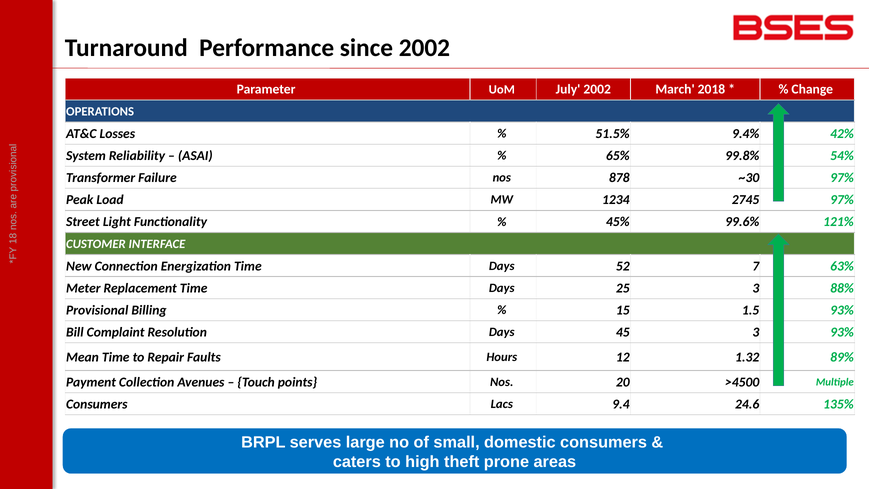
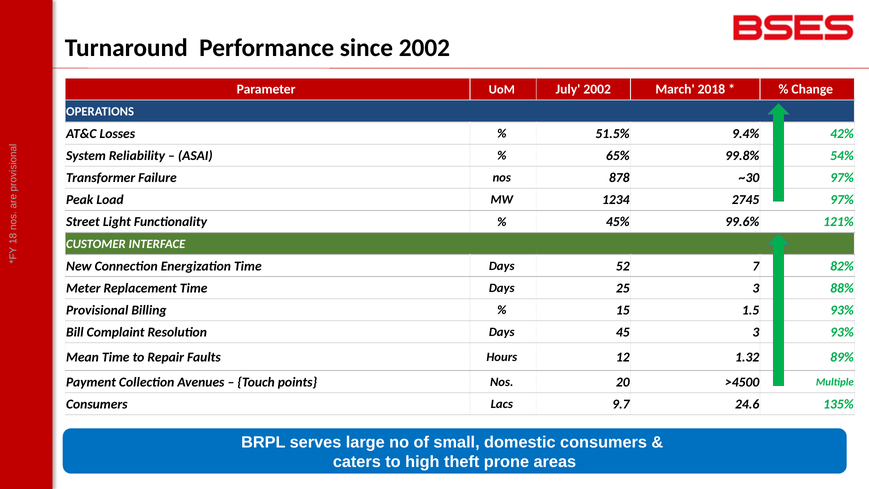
63%: 63% -> 82%
9.4: 9.4 -> 9.7
